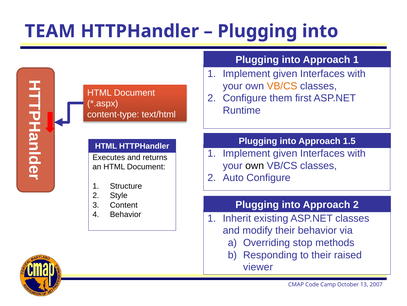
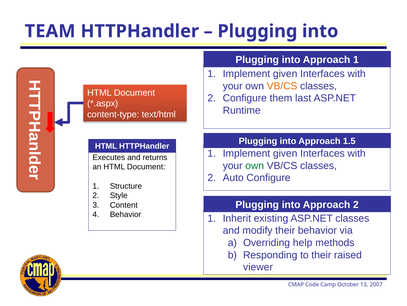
first: first -> last
own at (255, 165) colour: black -> green
stop: stop -> help
